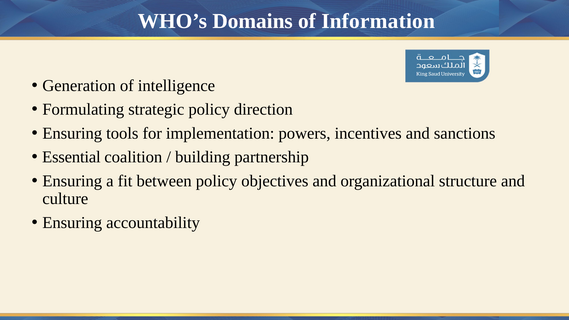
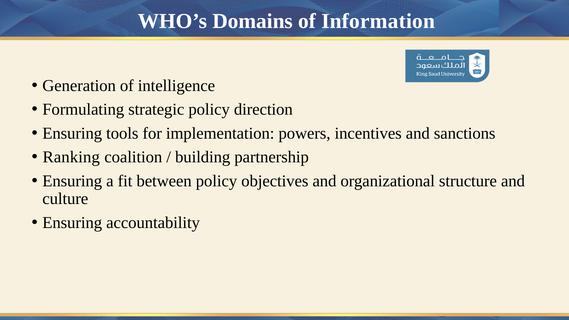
Essential: Essential -> Ranking
